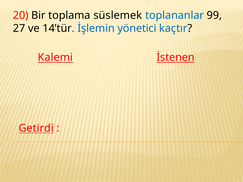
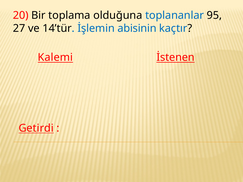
süslemek: süslemek -> olduğuna
99: 99 -> 95
yönetici: yönetici -> abisinin
